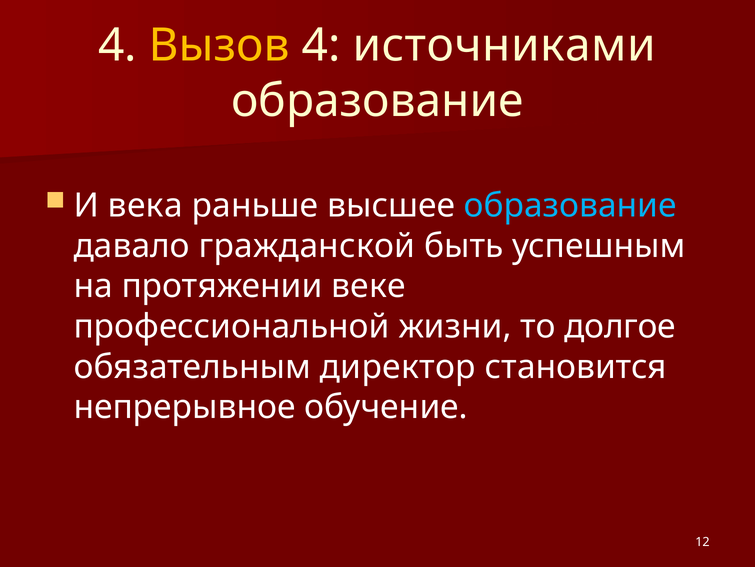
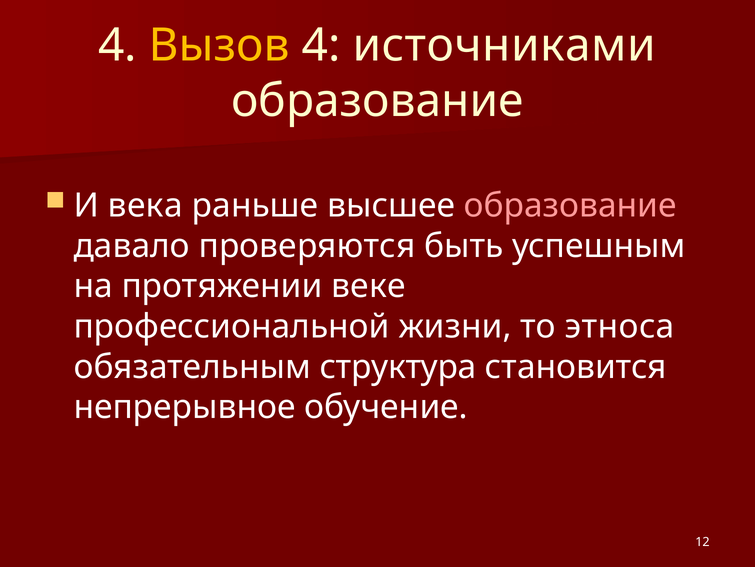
образование at (570, 205) colour: light blue -> pink
гражданской: гражданской -> проверяются
долгое: долгое -> этноса
директор: директор -> структура
